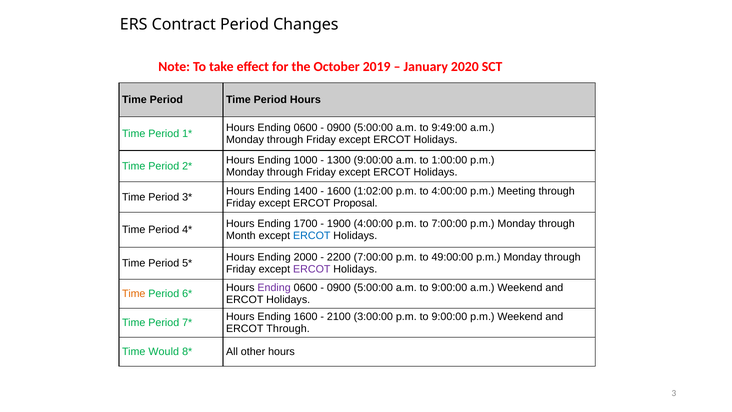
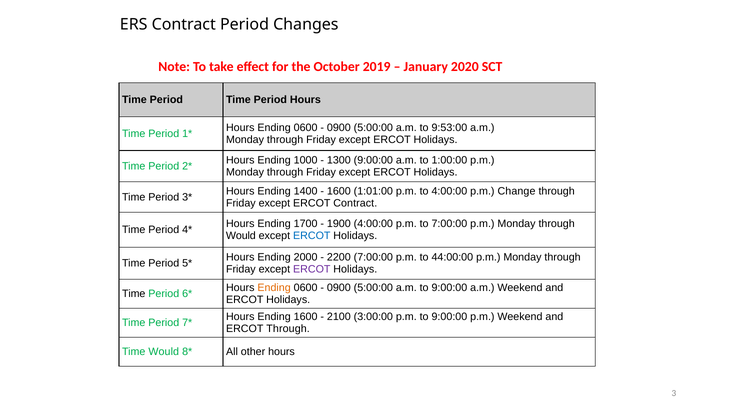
9:49:00: 9:49:00 -> 9:53:00
1:02:00: 1:02:00 -> 1:01:00
Meeting: Meeting -> Change
ERCOT Proposal: Proposal -> Contract
Month at (241, 236): Month -> Would
49:00:00: 49:00:00 -> 44:00:00
Ending at (274, 288) colour: purple -> orange
Time at (134, 294) colour: orange -> black
